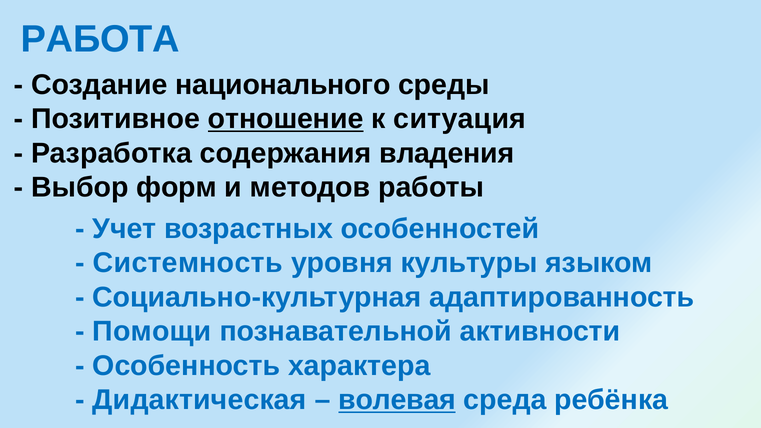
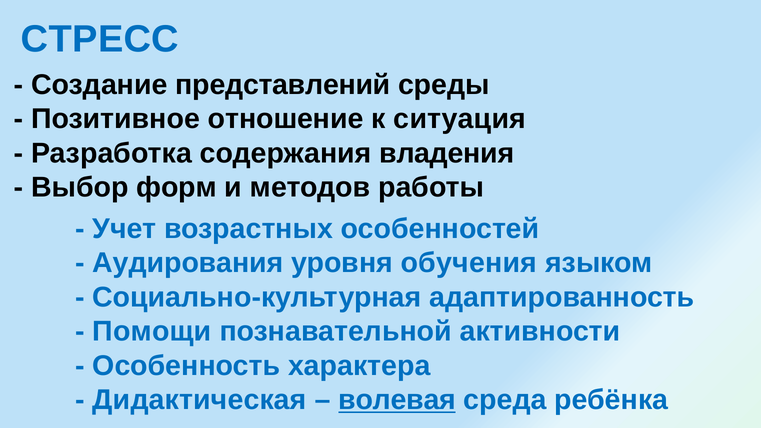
РАБОТА: РАБОТА -> СТРЕСС
национального: национального -> представлений
отношение underline: present -> none
Системность: Системность -> Аудирования
культуры: культуры -> обучения
